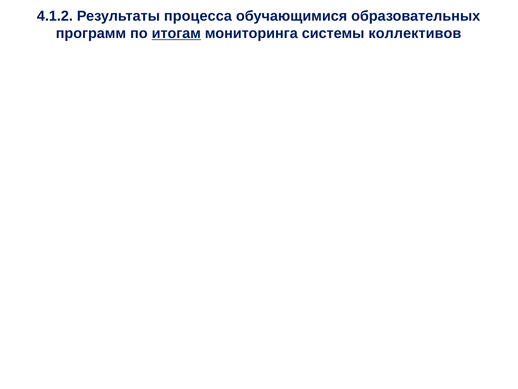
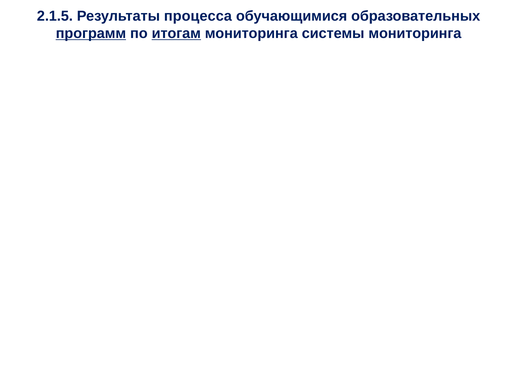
4.1.2: 4.1.2 -> 2.1.5
программ underline: none -> present
системы коллективов: коллективов -> мониторинга
